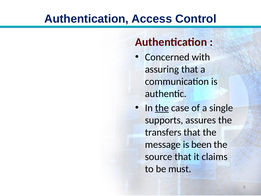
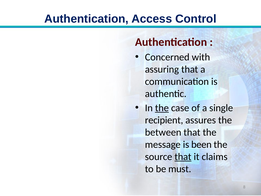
supports: supports -> recipient
transfers: transfers -> between
that at (183, 157) underline: none -> present
